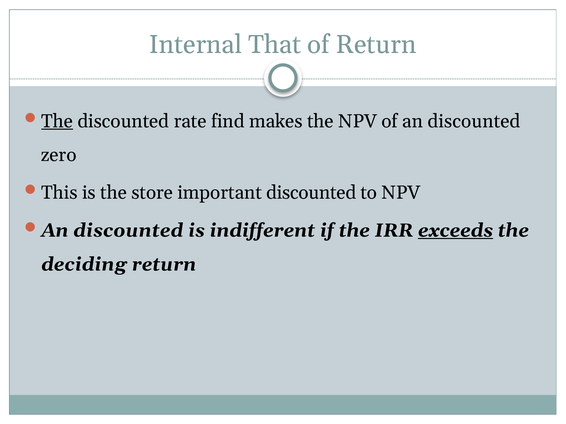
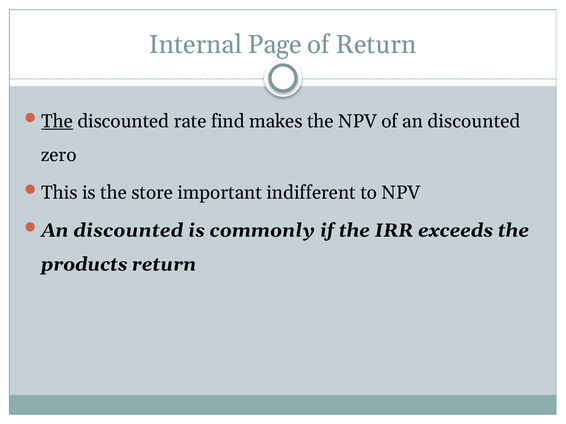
That: That -> Page
important discounted: discounted -> indifferent
indifferent: indifferent -> commonly
exceeds underline: present -> none
deciding: deciding -> products
